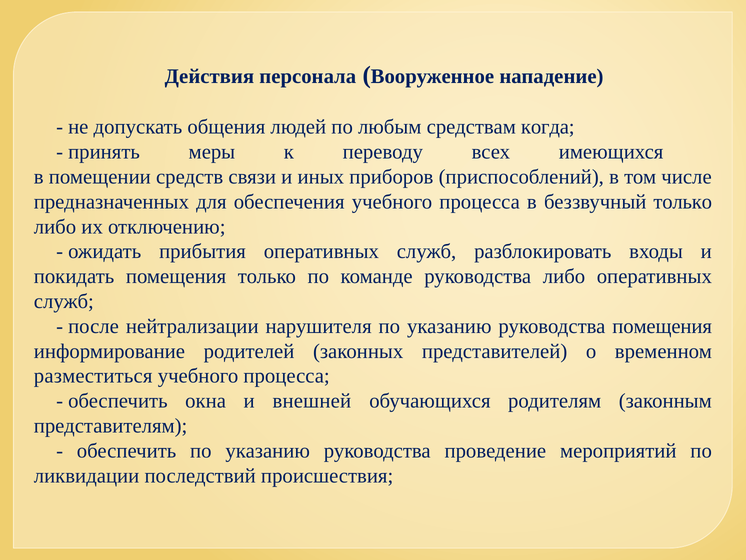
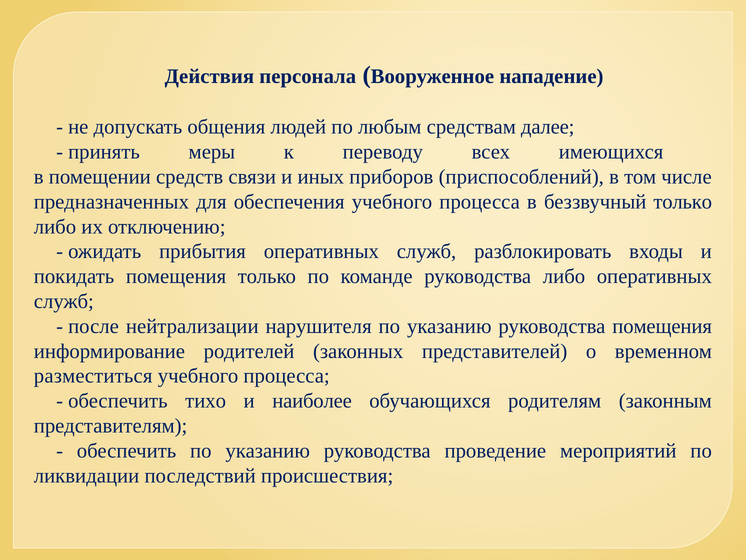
когда: когда -> далее
окна: окна -> тихо
внешней: внешней -> наиболее
